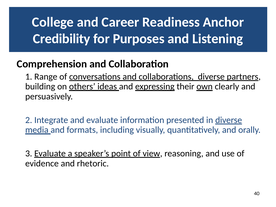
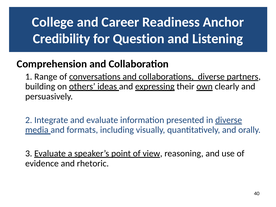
Purposes: Purposes -> Question
